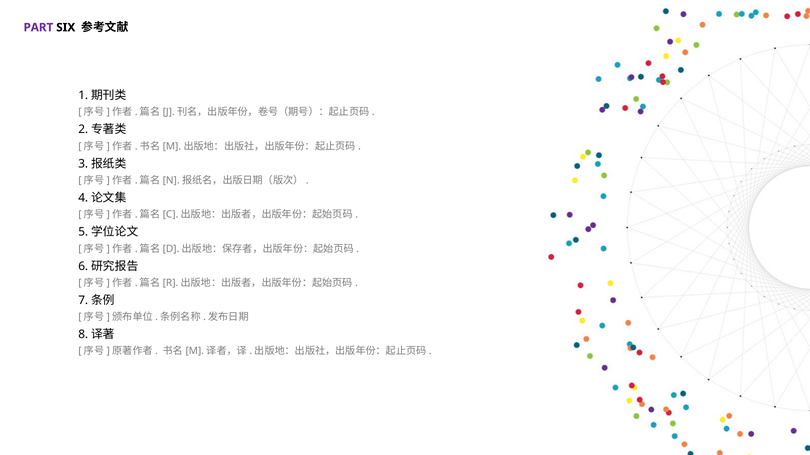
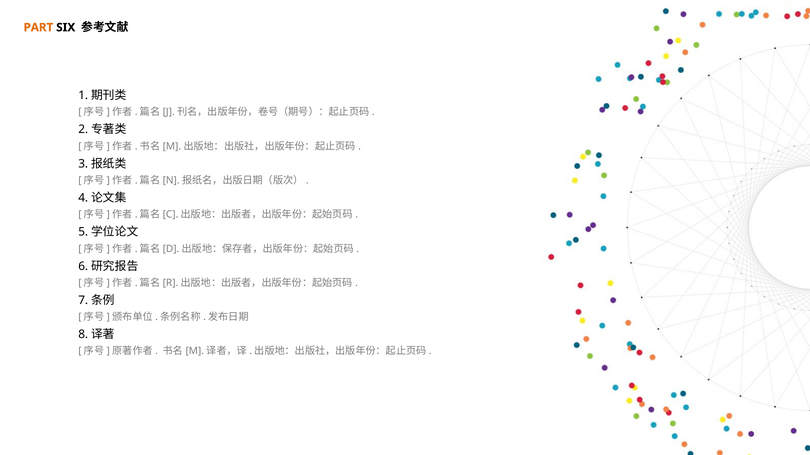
PART colour: purple -> orange
